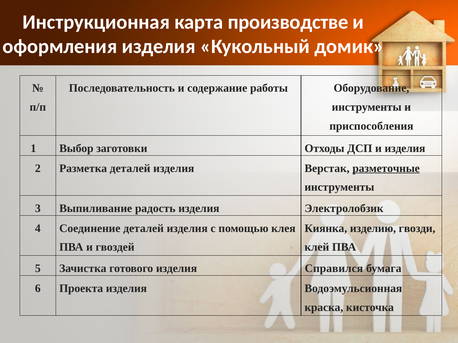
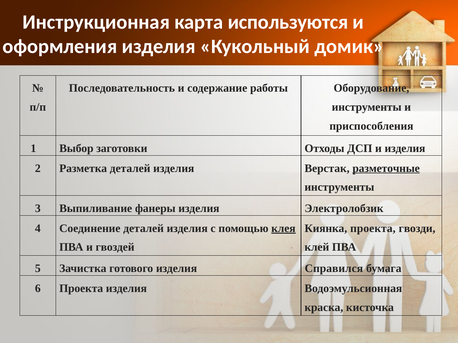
производстве: производстве -> используются
радость: радость -> фанеры
клея underline: none -> present
Киянка изделию: изделию -> проекта
